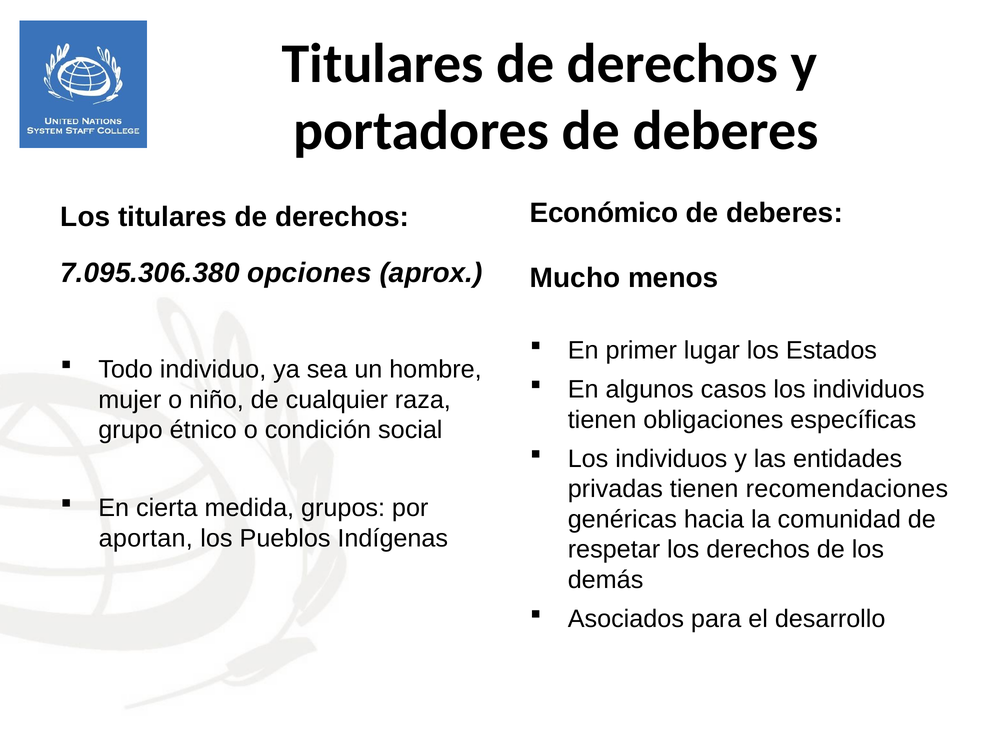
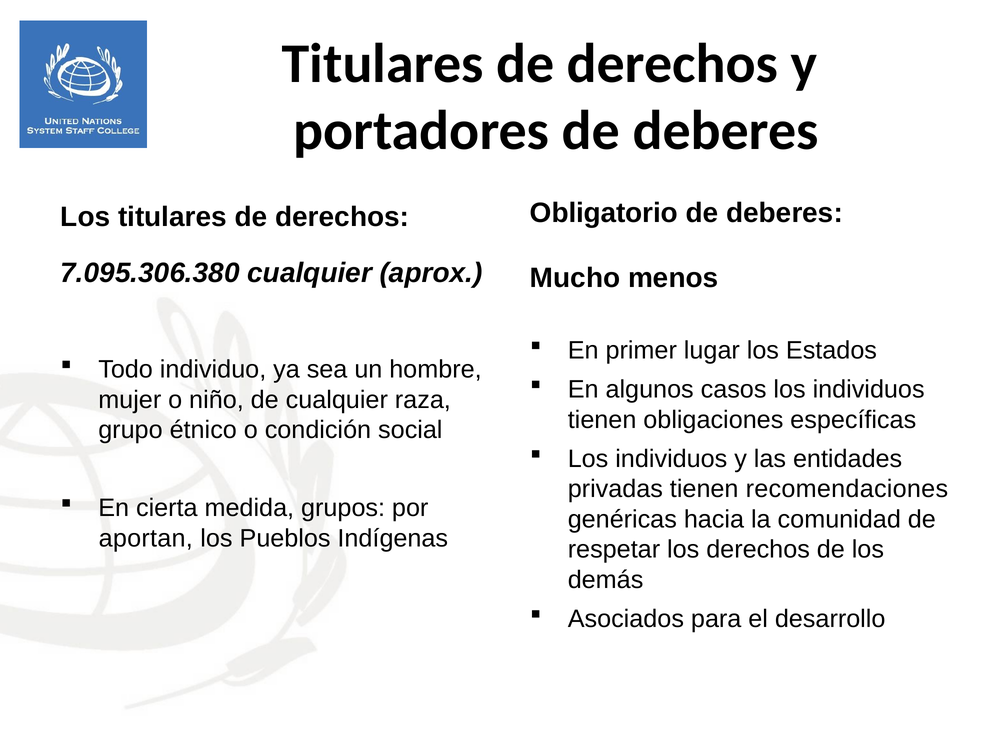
Económico: Económico -> Obligatorio
7.095.306.380 opciones: opciones -> cualquier
